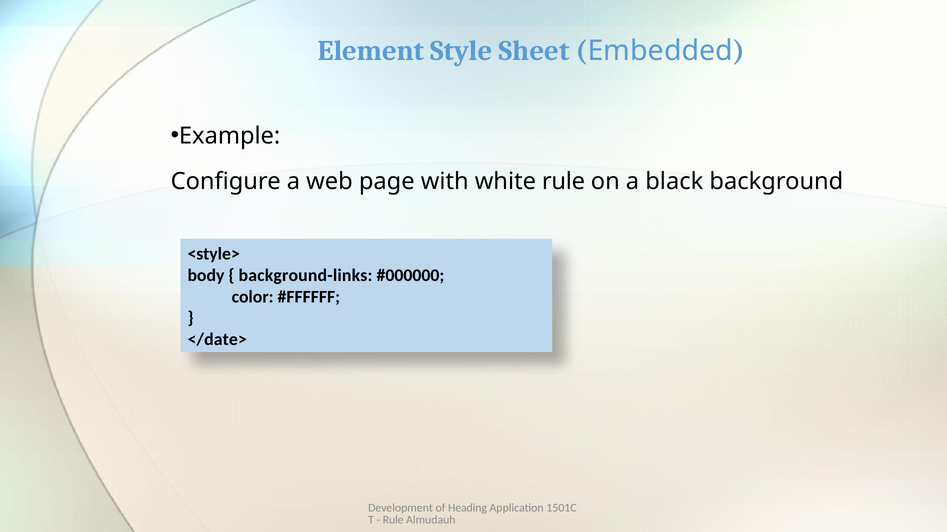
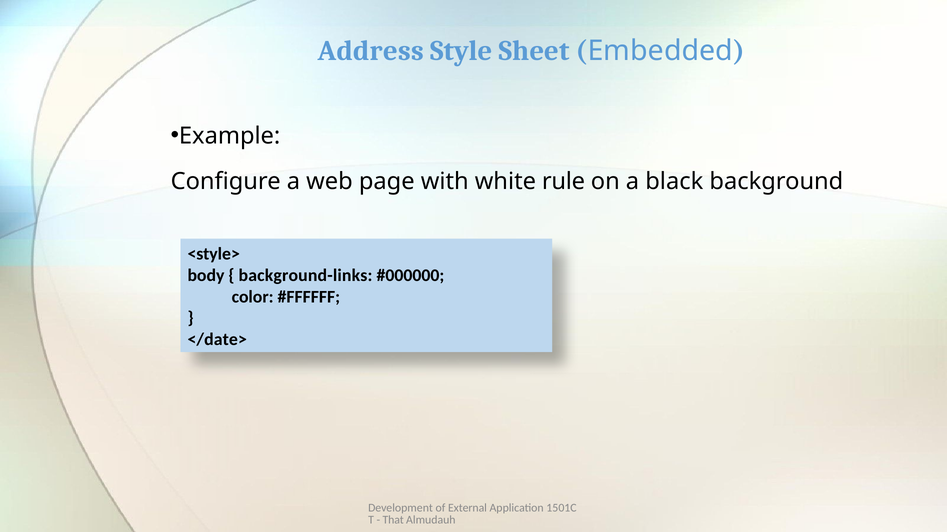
Element: Element -> Address
Heading: Heading -> External
Rule at (393, 520): Rule -> That
